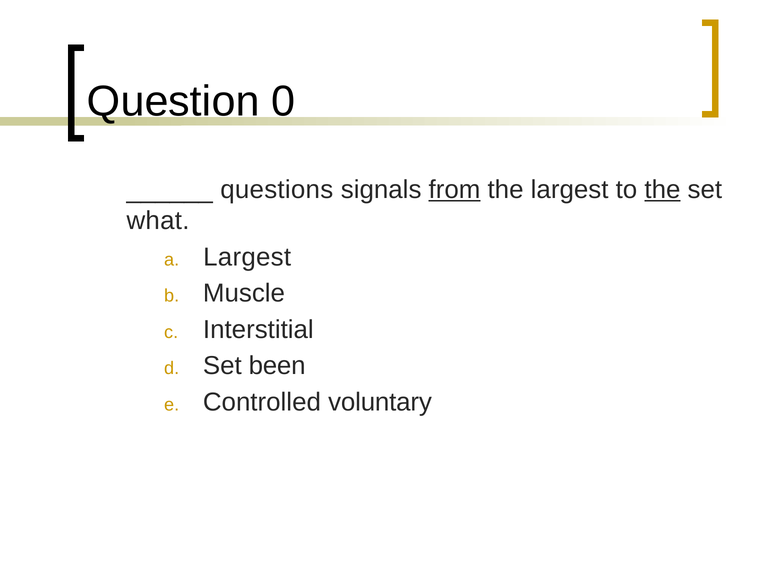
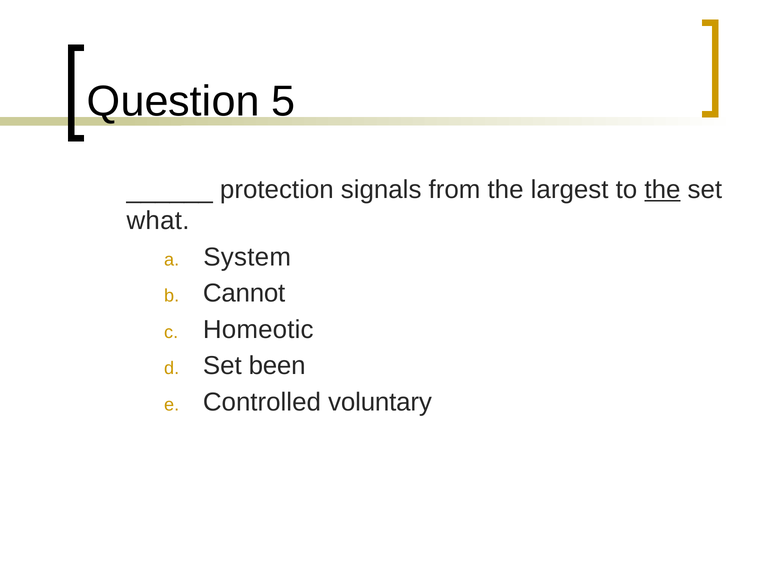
0: 0 -> 5
questions: questions -> protection
from underline: present -> none
Largest at (247, 257): Largest -> System
Muscle: Muscle -> Cannot
Interstitial: Interstitial -> Homeotic
